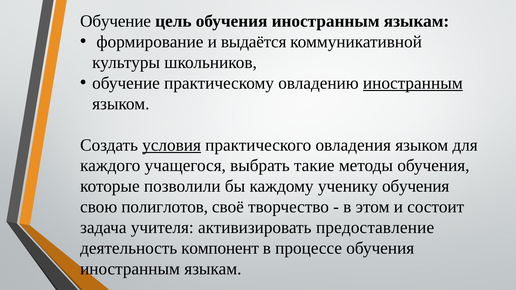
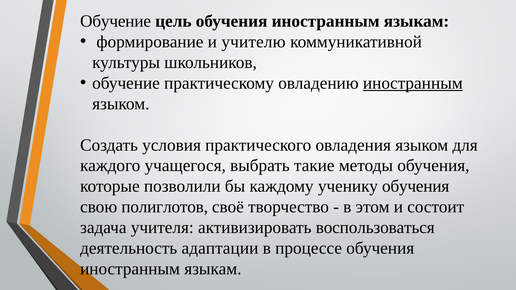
выдаётся: выдаётся -> учителю
условия underline: present -> none
предоставление: предоставление -> воспользоваться
компонент: компонент -> адаптации
